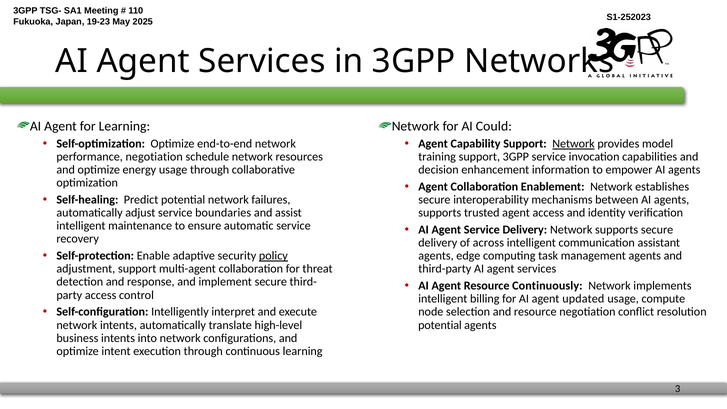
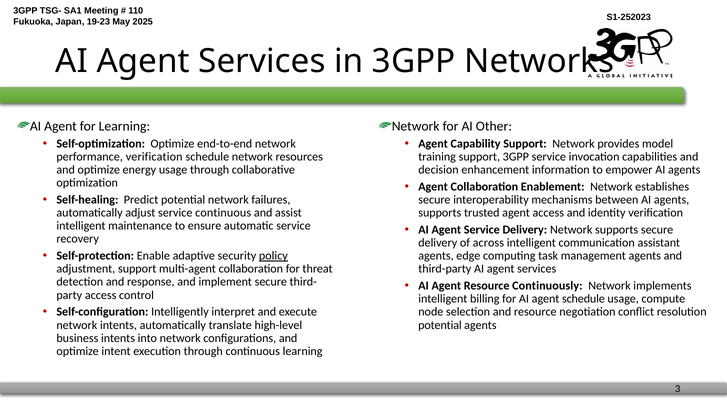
Could: Could -> Other
Network at (574, 144) underline: present -> none
performance negotiation: negotiation -> verification
service boundaries: boundaries -> continuous
agent updated: updated -> schedule
